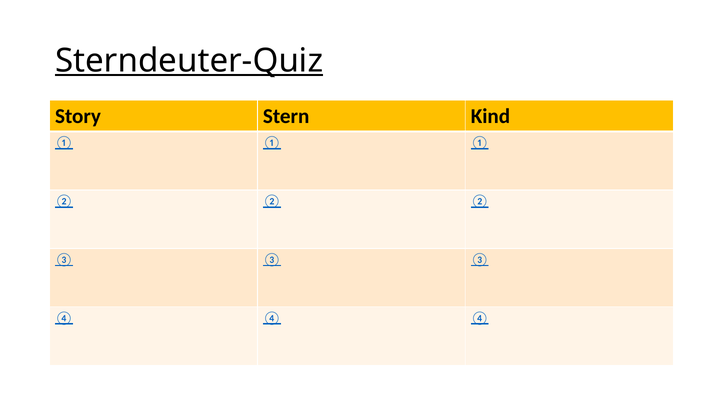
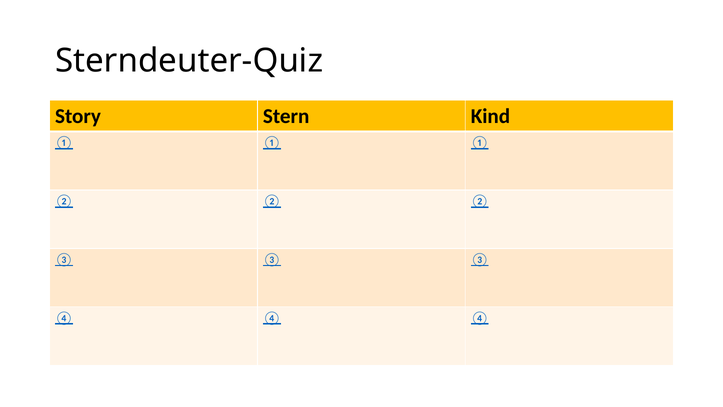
Sterndeuter-Quiz underline: present -> none
